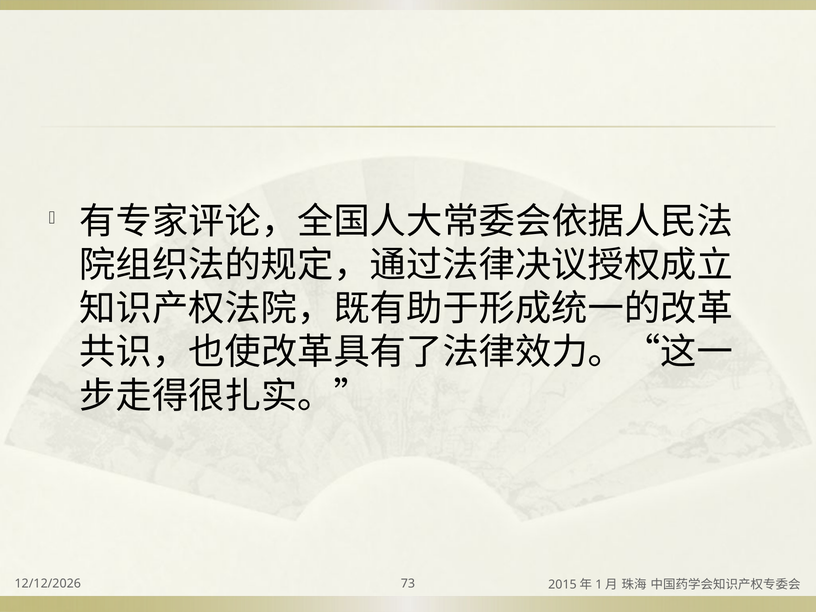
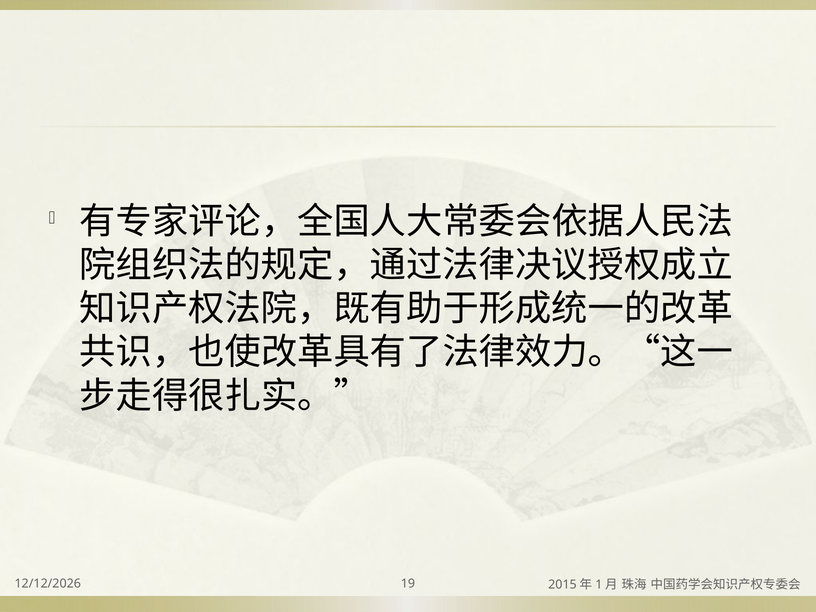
73: 73 -> 19
